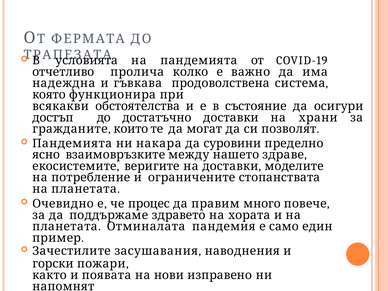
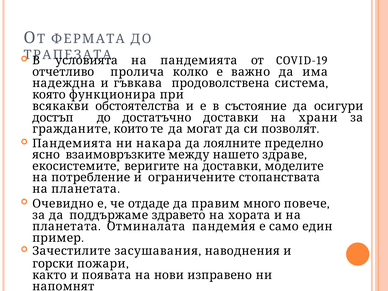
суровини: суровини -> лоялните
процес: процес -> отдаде
